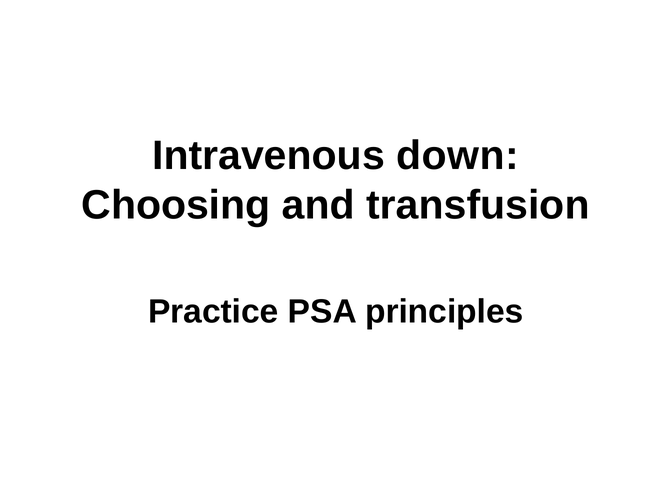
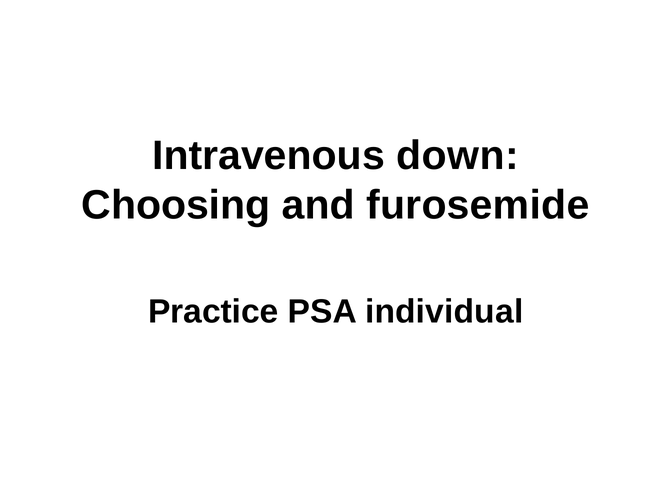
transfusion: transfusion -> furosemide
principles: principles -> individual
